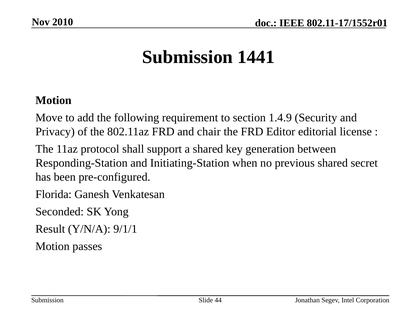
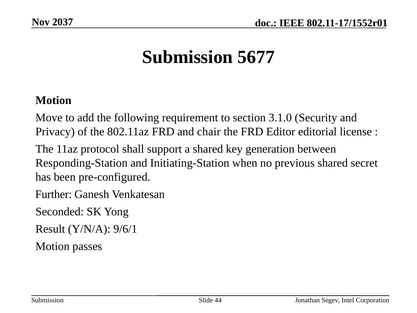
2010: 2010 -> 2037
1441: 1441 -> 5677
1.4.9: 1.4.9 -> 3.1.0
Florida: Florida -> Further
9/1/1: 9/1/1 -> 9/6/1
